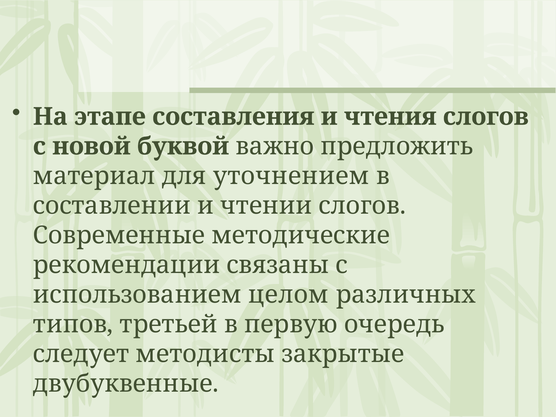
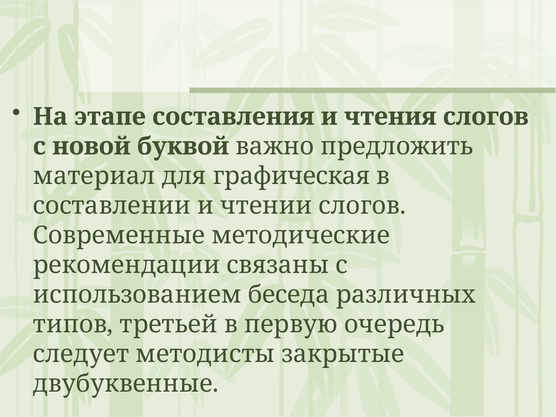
уточнением: уточнением -> графическая
целом: целом -> беседа
